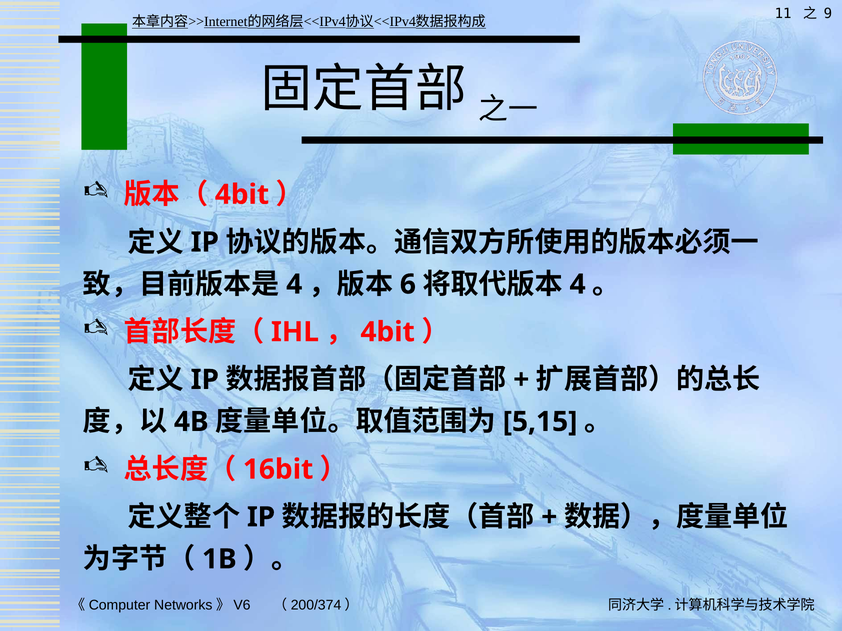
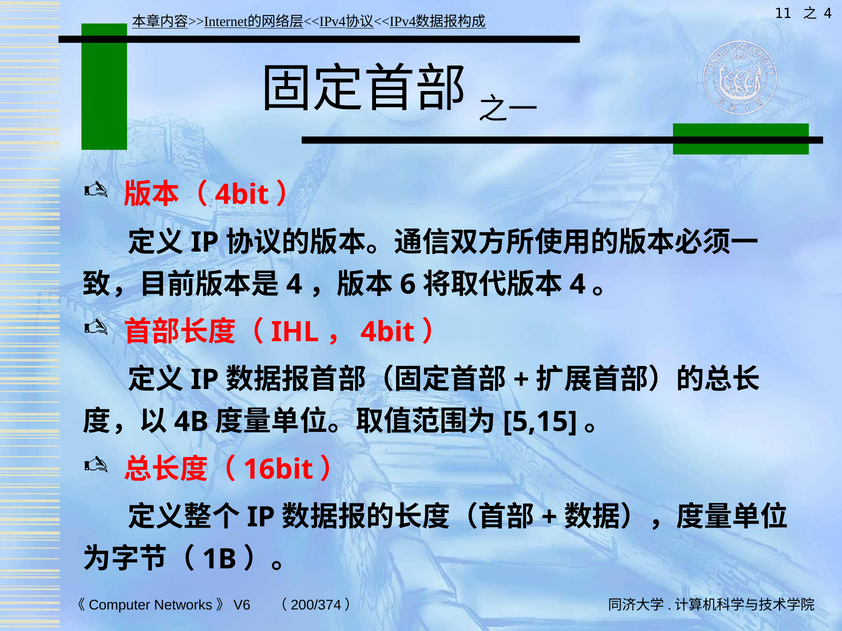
9 at (828, 14): 9 -> 4
